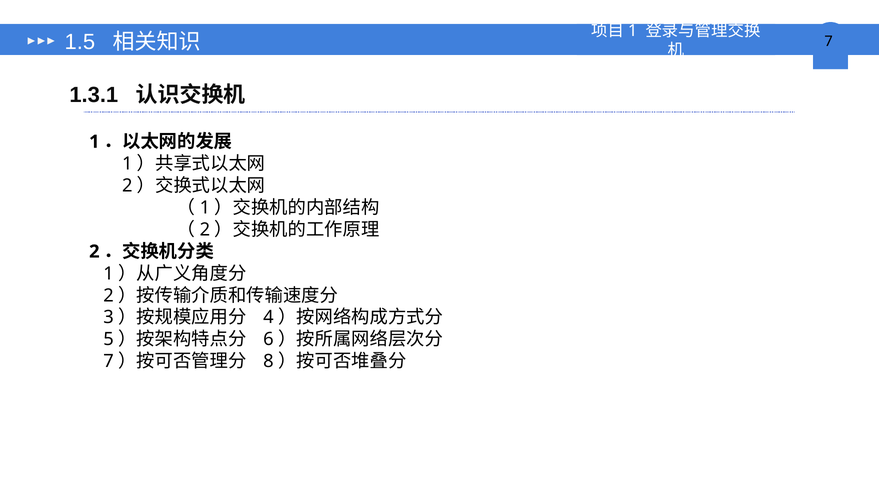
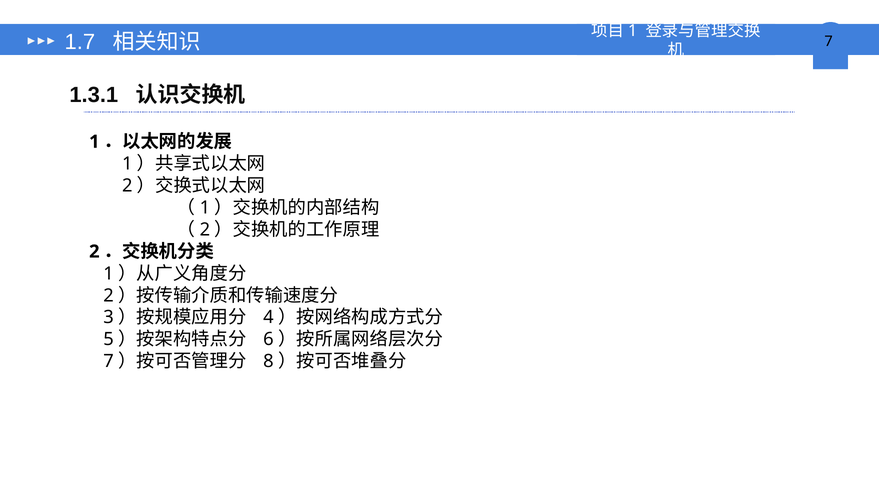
1.5: 1.5 -> 1.7
